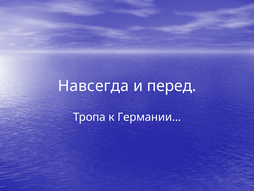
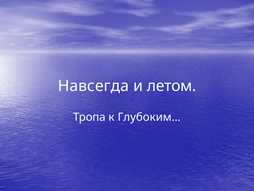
перед: перед -> летом
Германии…: Германии… -> Глубоким…
